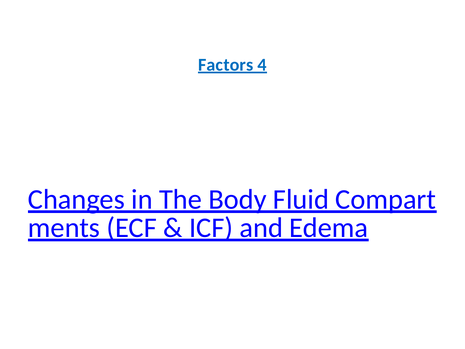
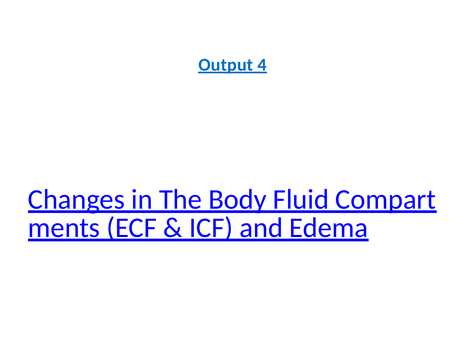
Factors: Factors -> Output
